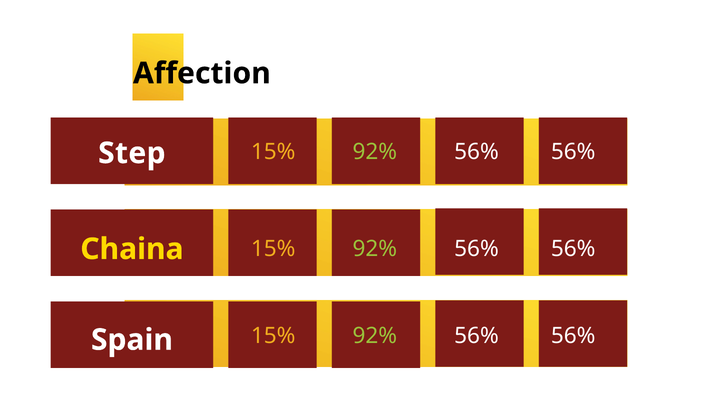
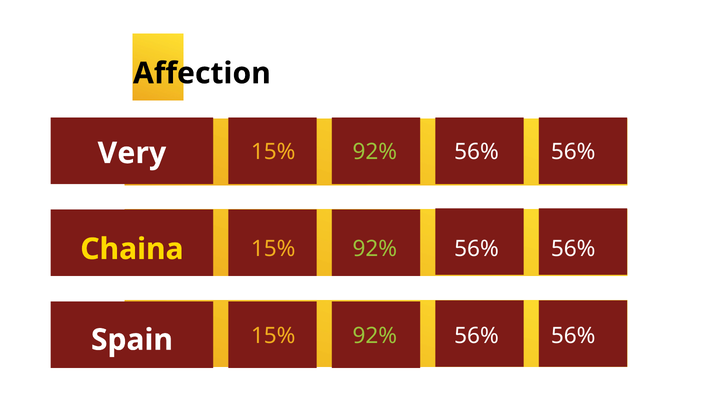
Step: Step -> Very
